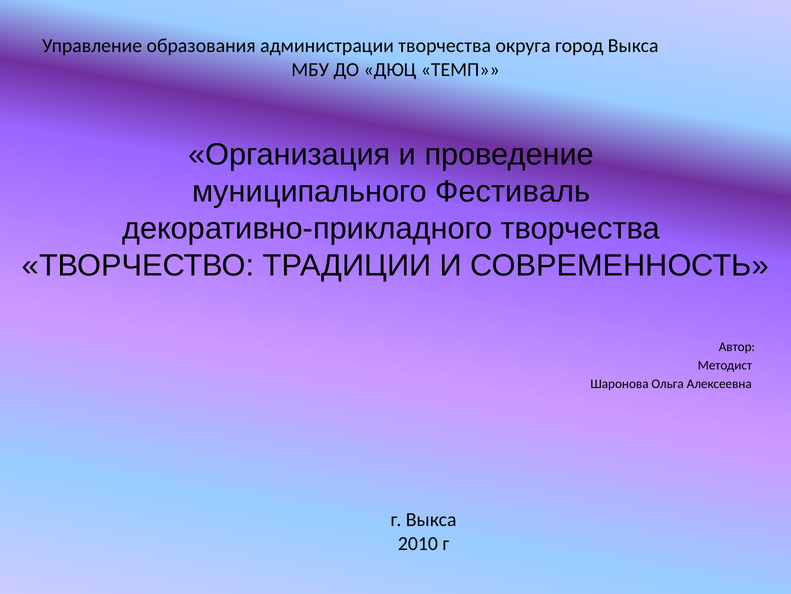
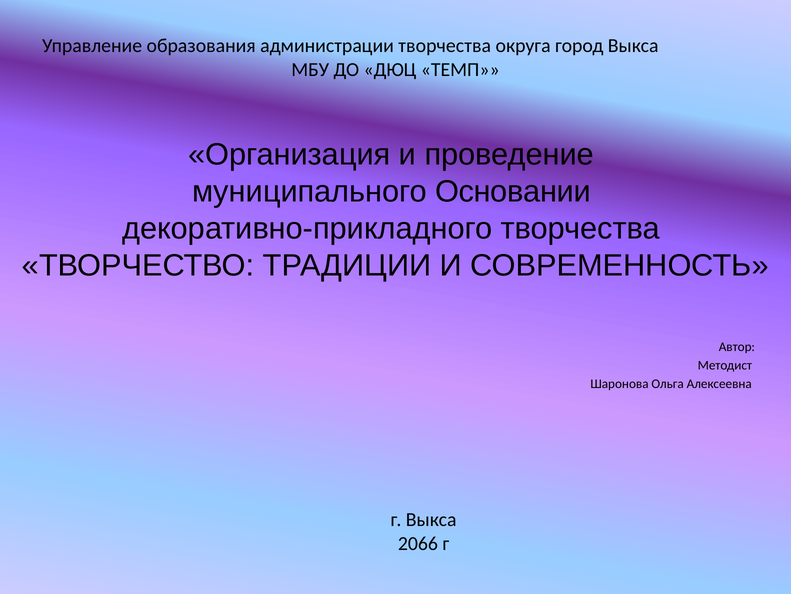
Фестиваль: Фестиваль -> Основании
2010: 2010 -> 2066
